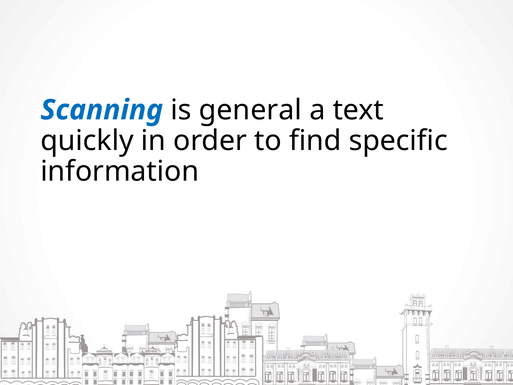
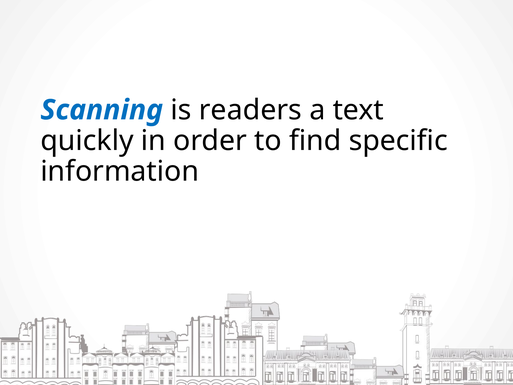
general: general -> readers
